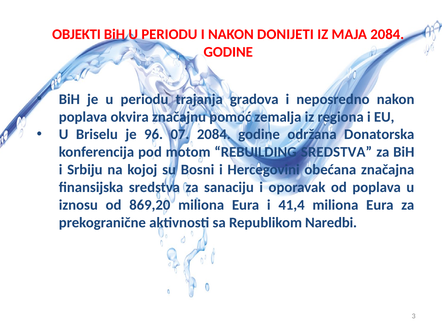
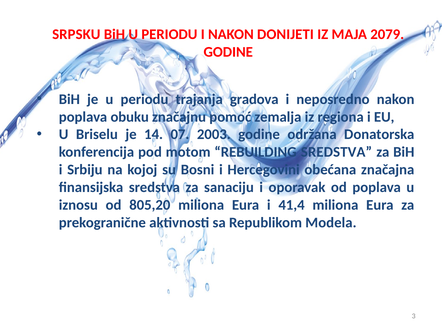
OBJEKTI: OBJEKTI -> SRPSKU
MAJA 2084: 2084 -> 2079
okvira: okvira -> obuku
96: 96 -> 14
07 2084: 2084 -> 2003
869,20: 869,20 -> 805,20
Naredbi: Naredbi -> Modela
